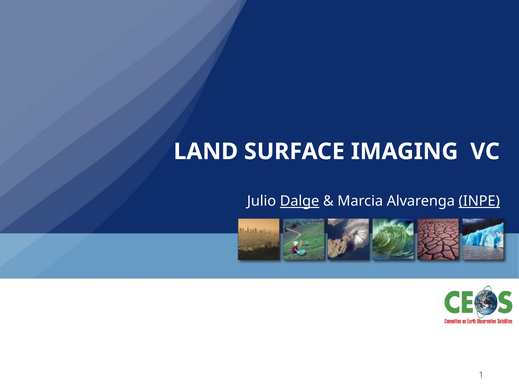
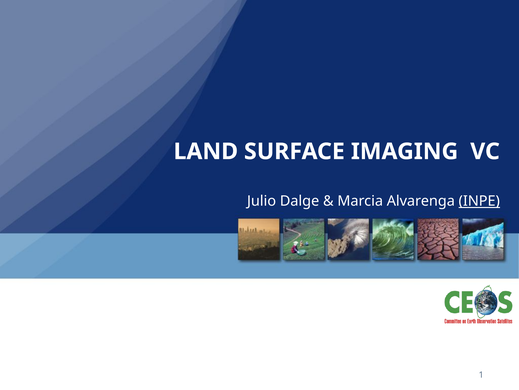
Dalge underline: present -> none
